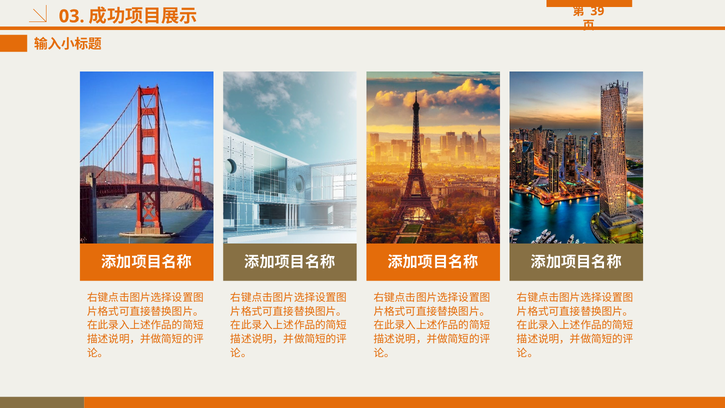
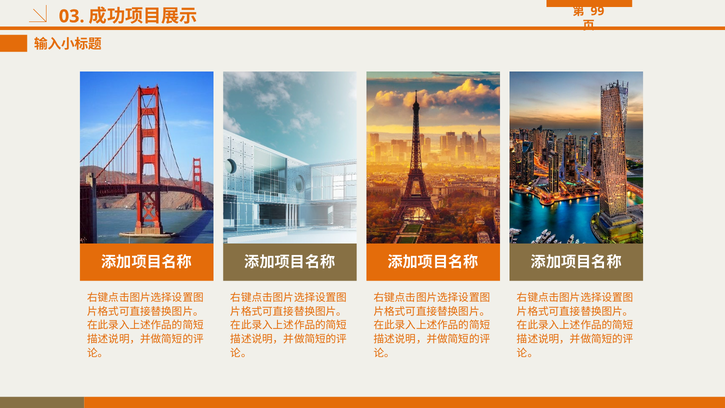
39: 39 -> 99
